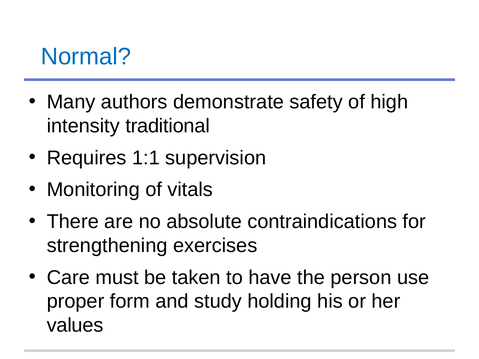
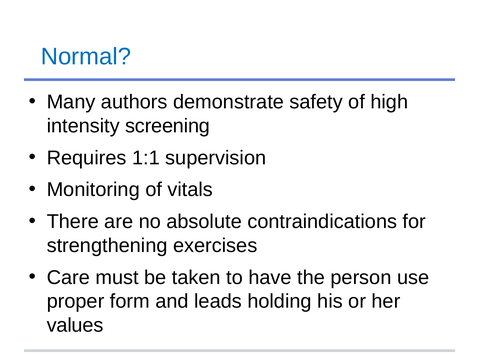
traditional: traditional -> screening
study: study -> leads
